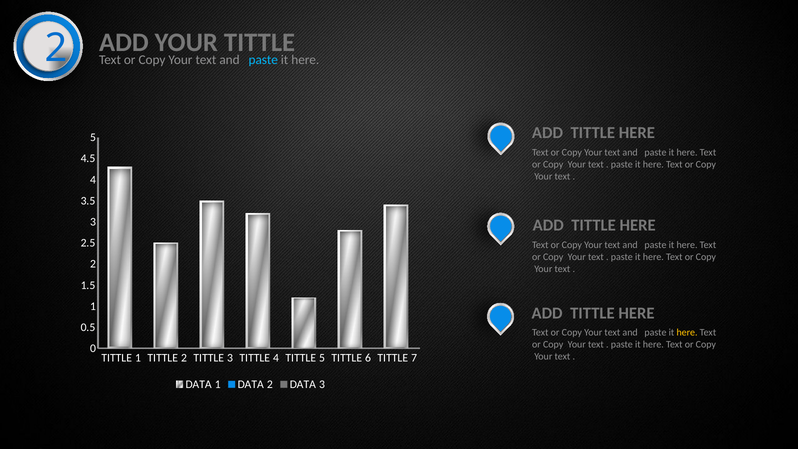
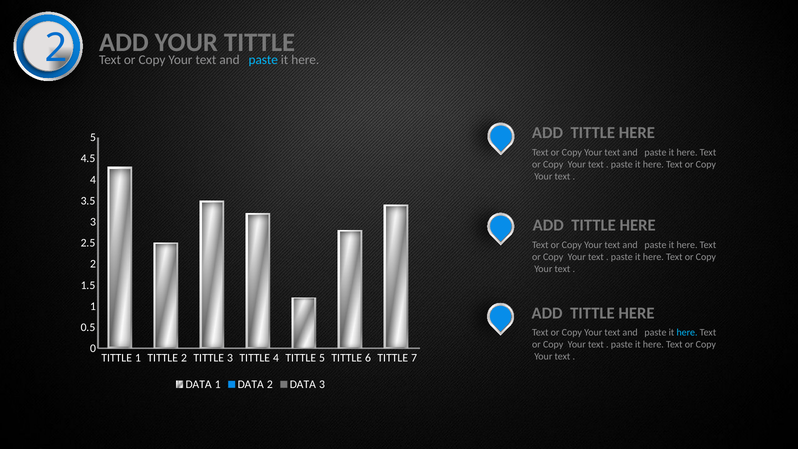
here at (687, 332) colour: yellow -> light blue
